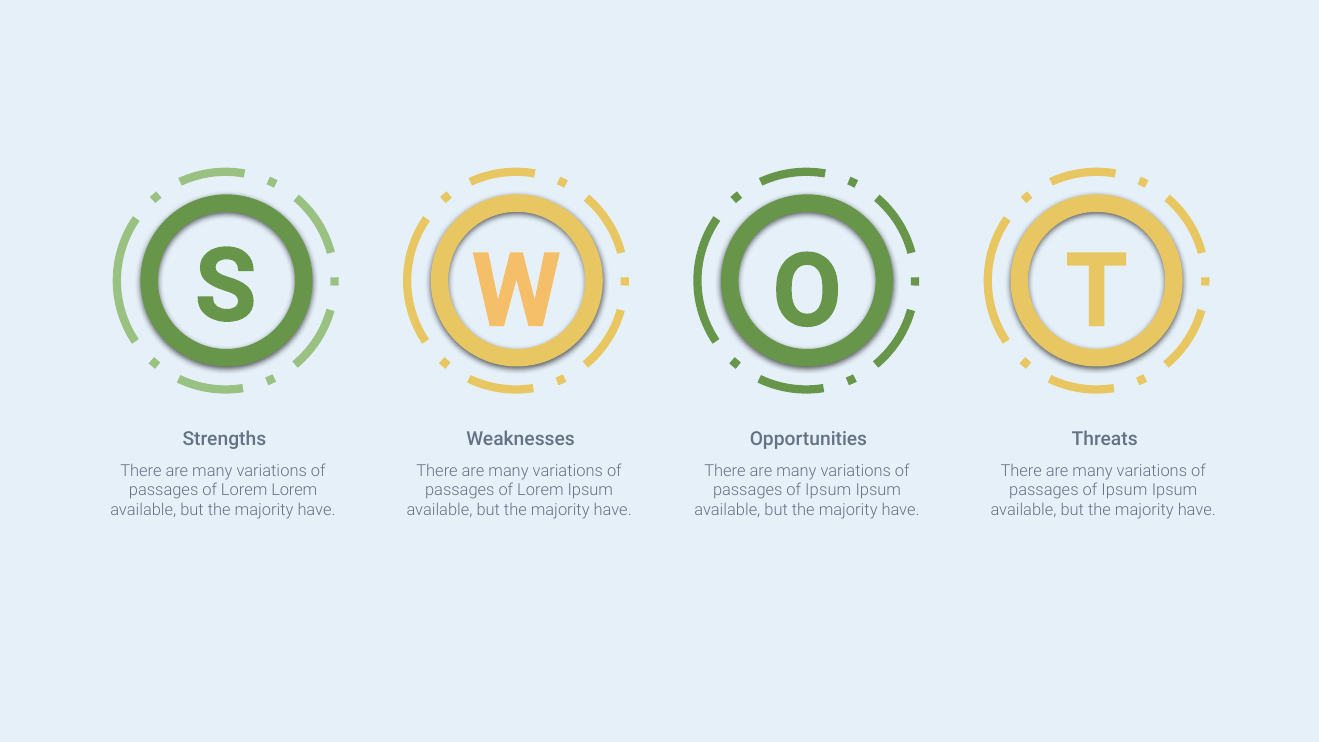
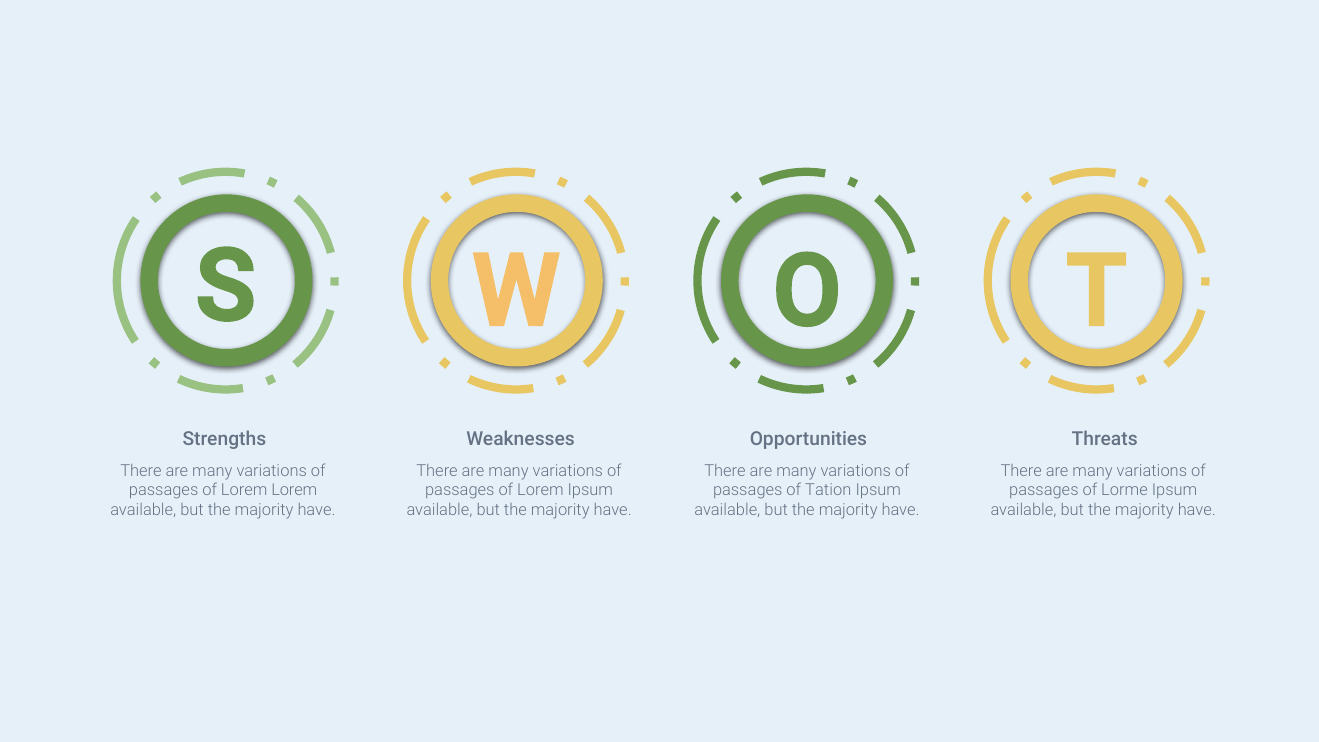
Ipsum at (828, 490): Ipsum -> Tation
Ipsum at (1124, 490): Ipsum -> Lorme
